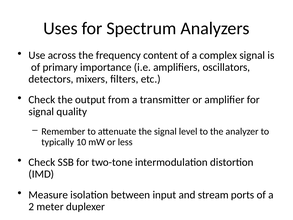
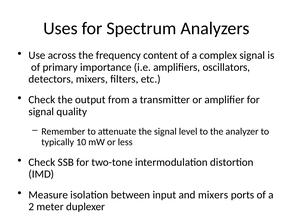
and stream: stream -> mixers
